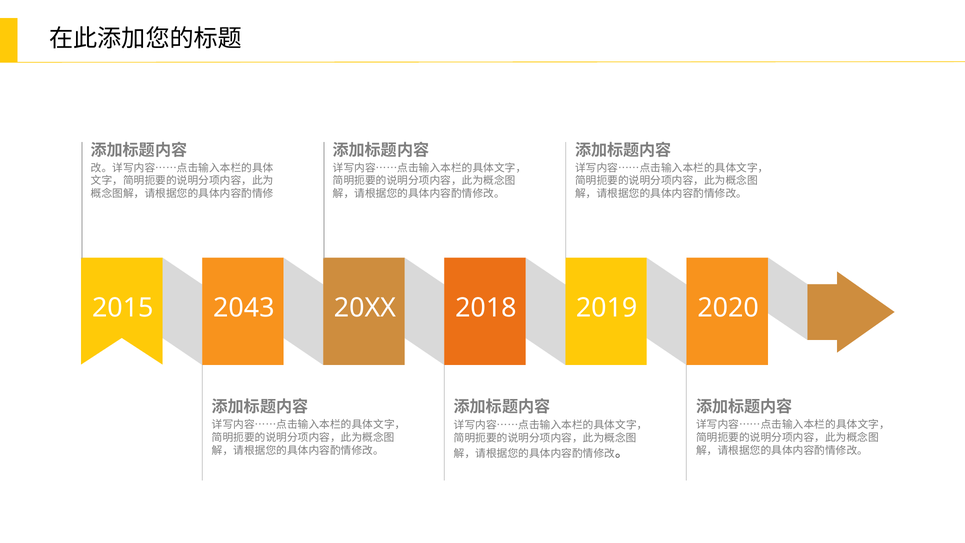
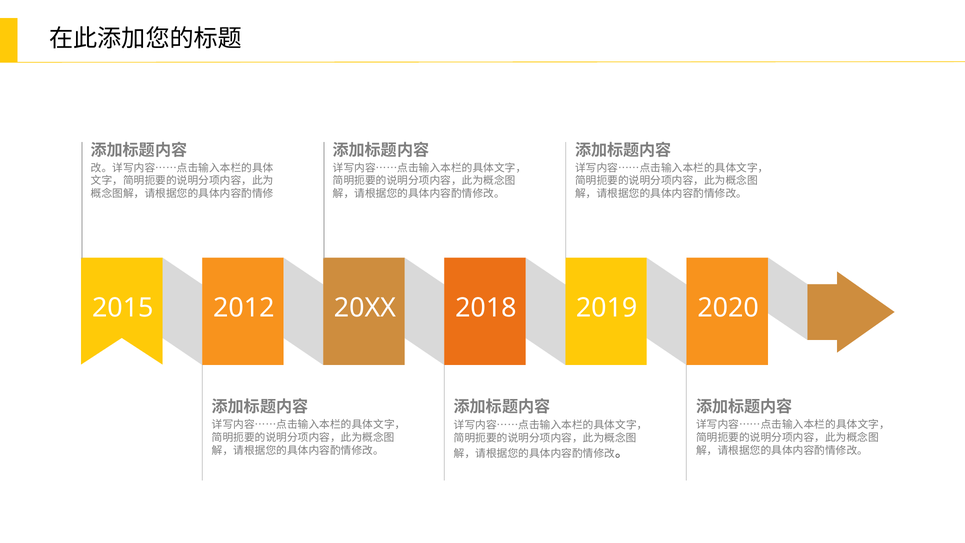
2043: 2043 -> 2012
